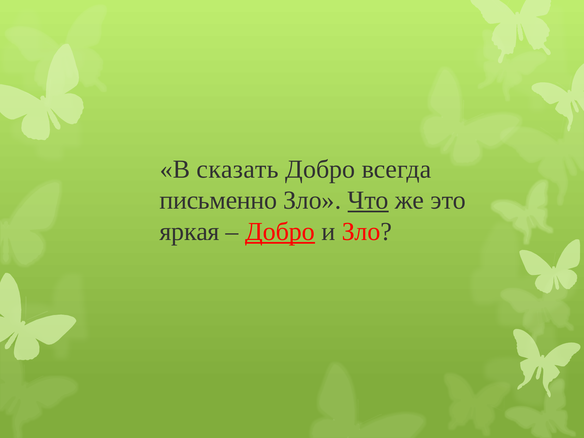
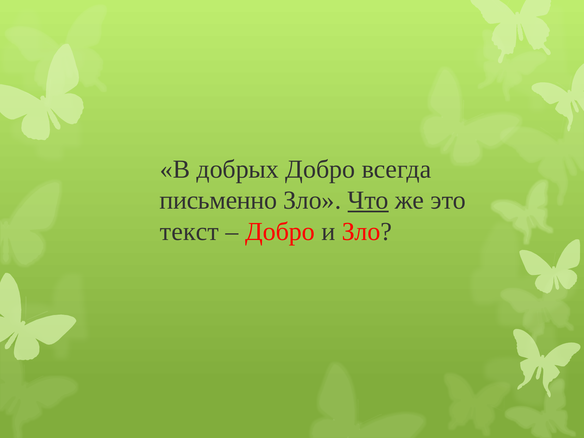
сказать: сказать -> добрых
яркая: яркая -> текст
Добро at (280, 232) underline: present -> none
